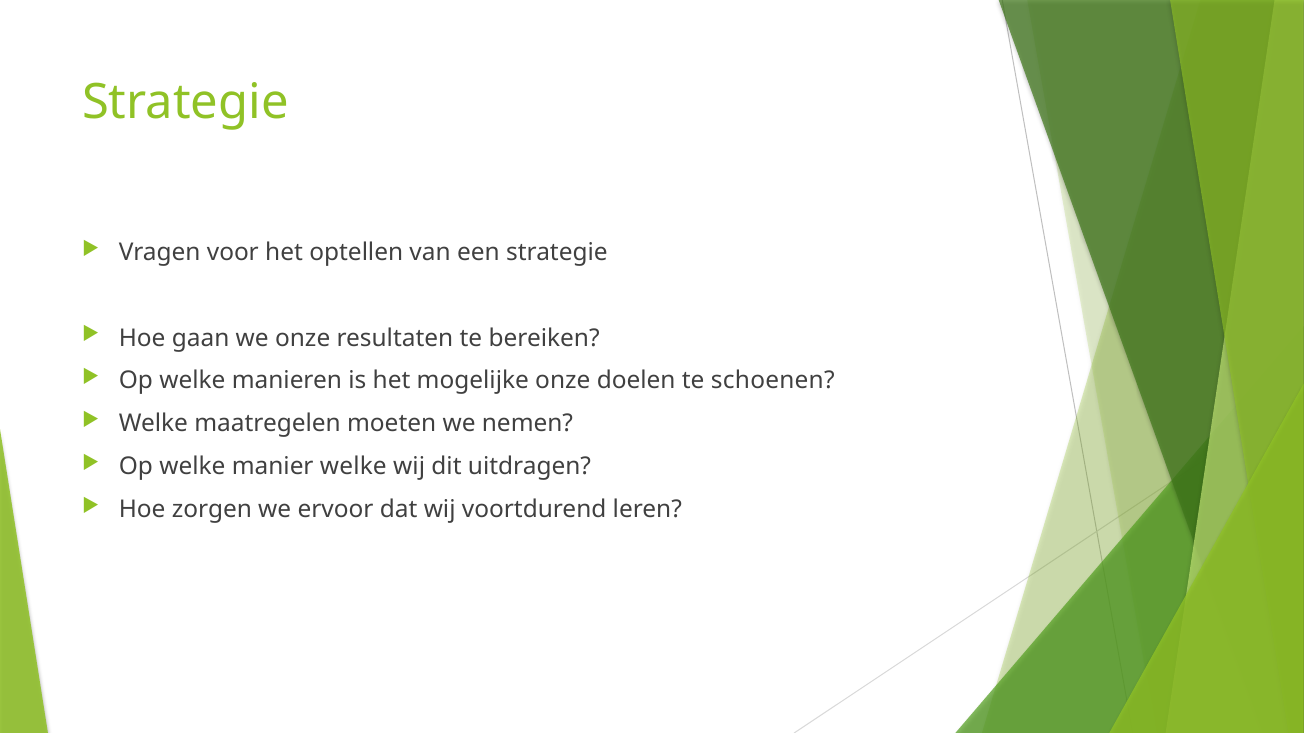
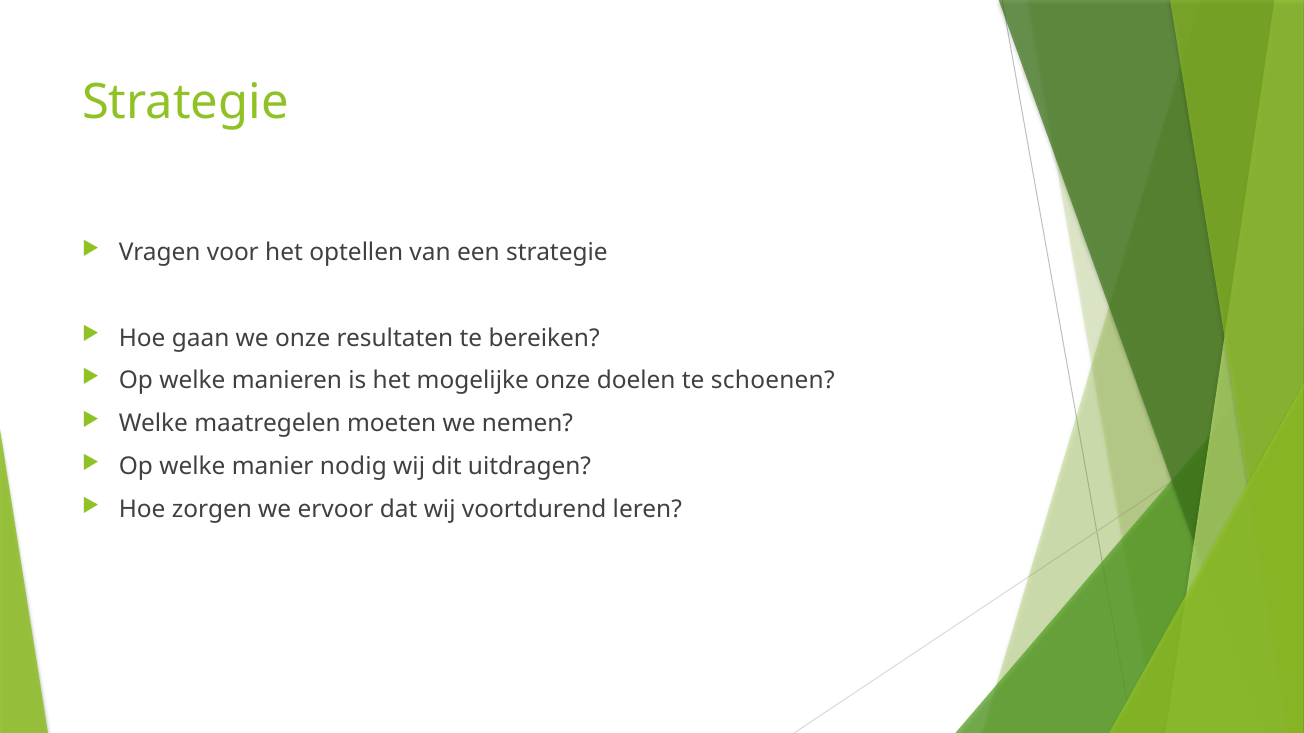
manier welke: welke -> nodig
